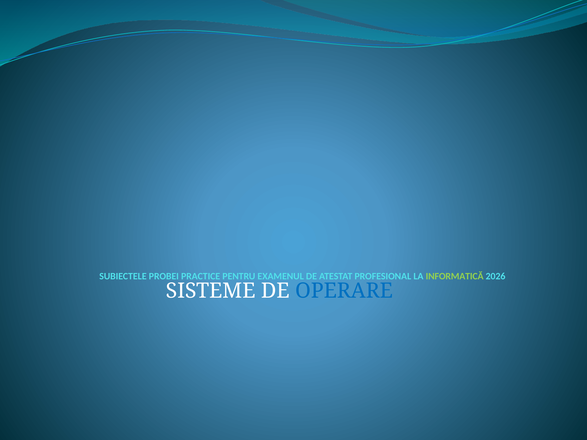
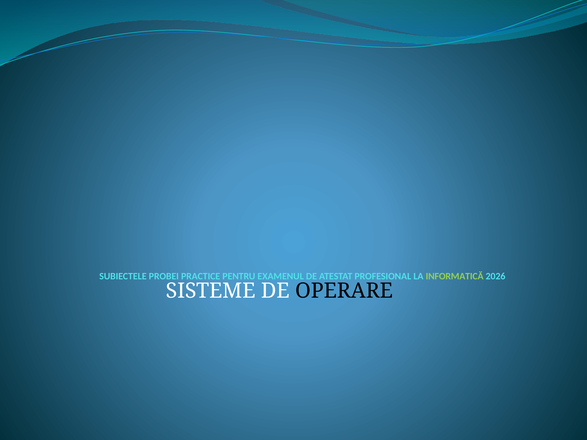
OPERARE colour: blue -> black
